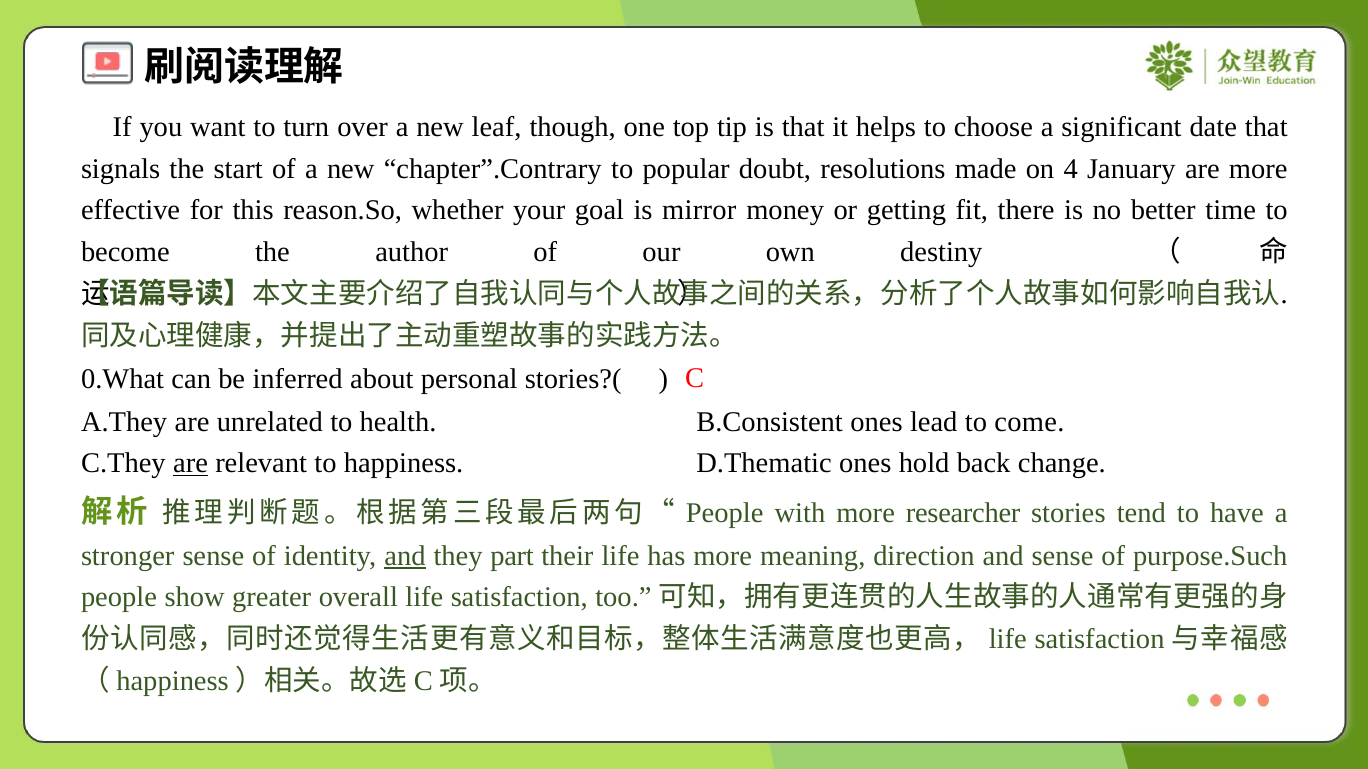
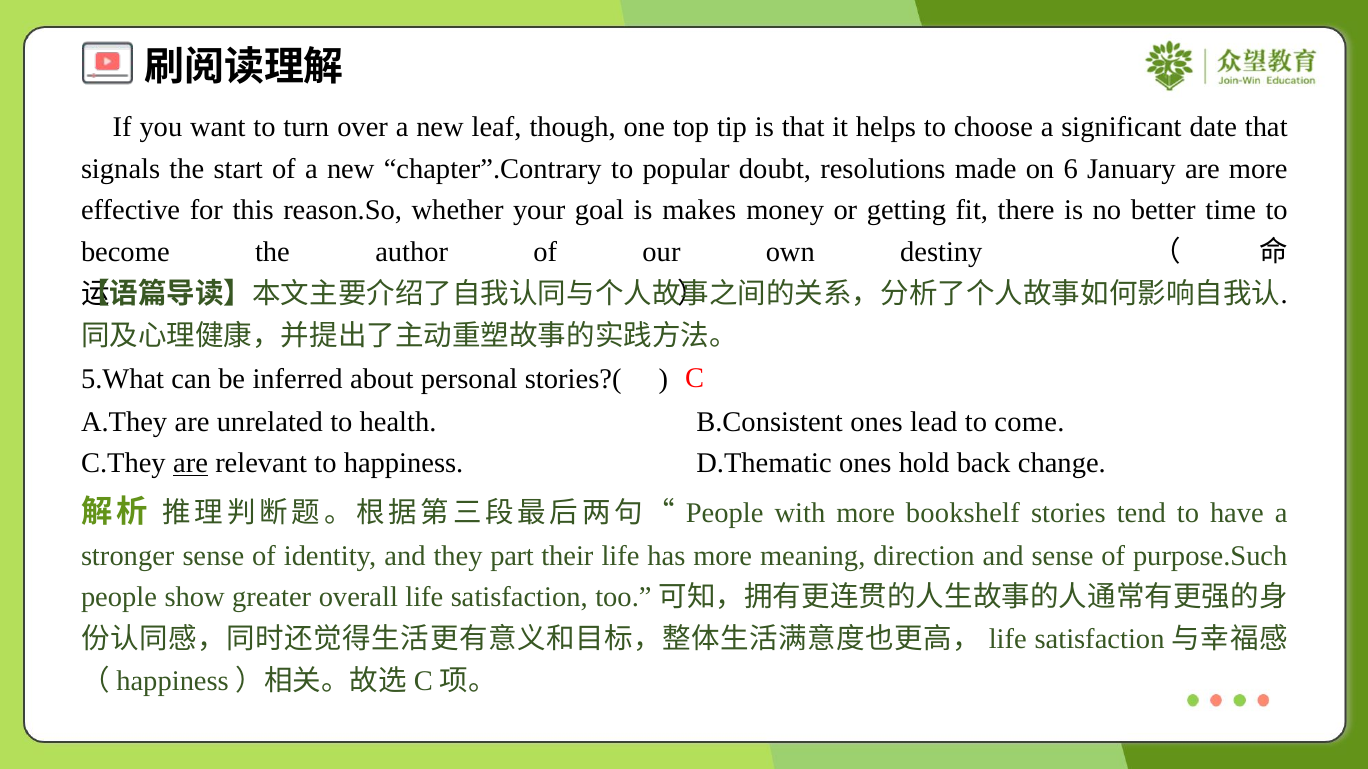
4: 4 -> 6
mirror: mirror -> makes
0.What: 0.What -> 5.What
researcher: researcher -> bookshelf
and at (405, 556) underline: present -> none
